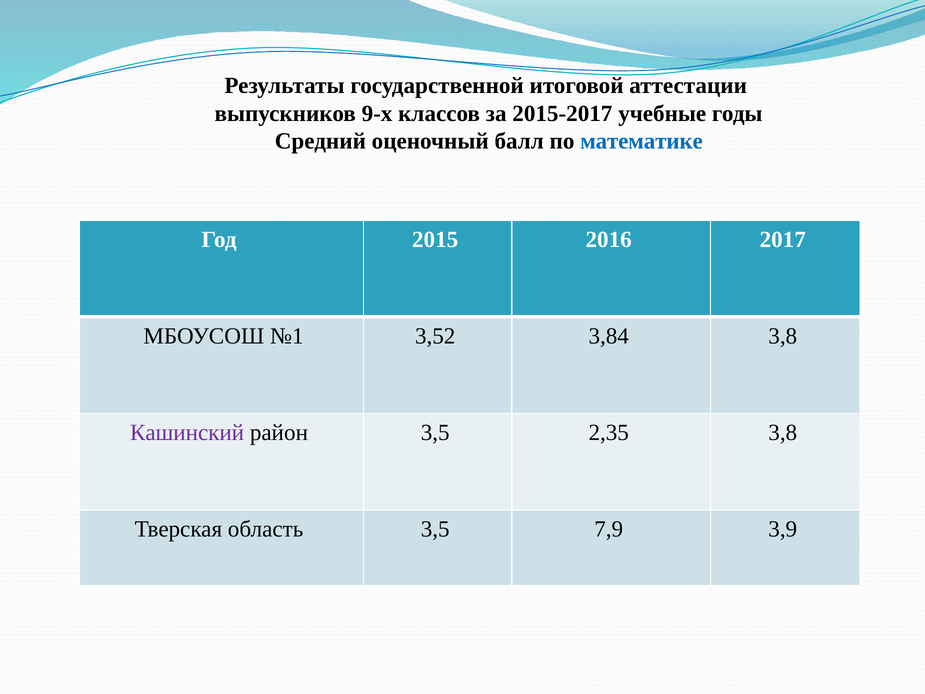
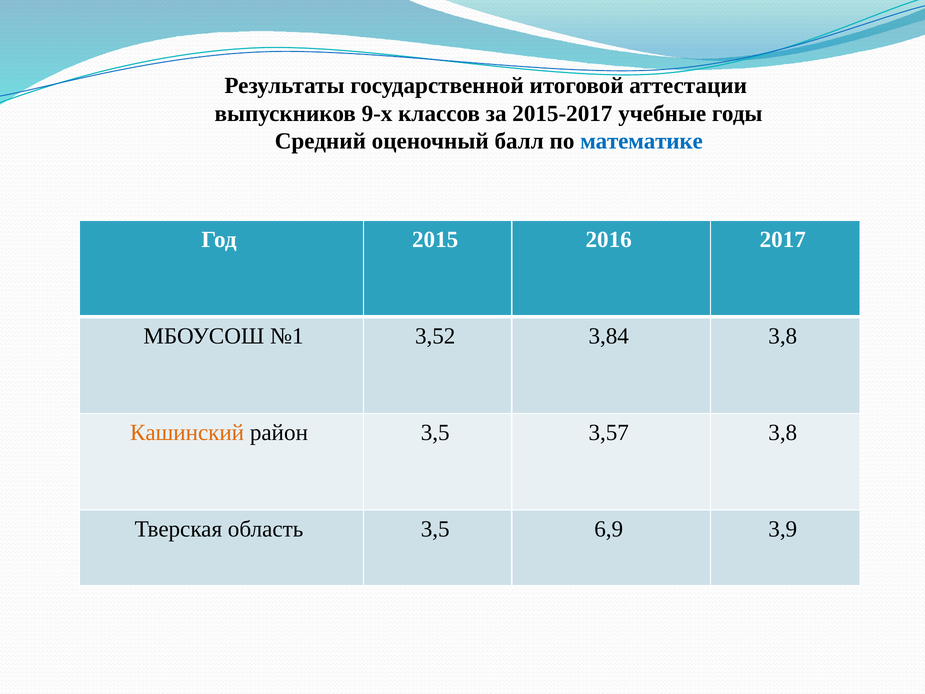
Кашинский colour: purple -> orange
2,35: 2,35 -> 3,57
7,9: 7,9 -> 6,9
